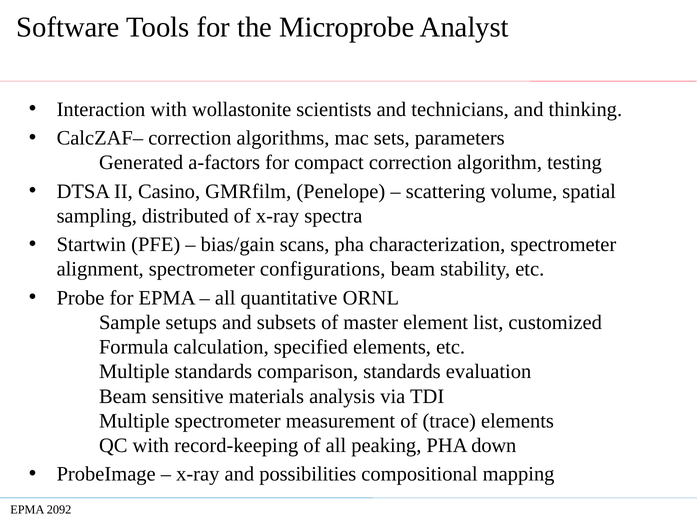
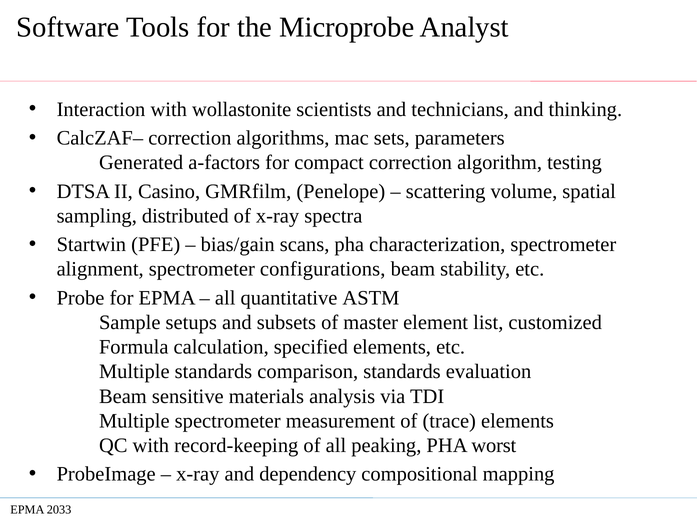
ORNL: ORNL -> ASTM
down: down -> worst
possibilities: possibilities -> dependency
2092: 2092 -> 2033
